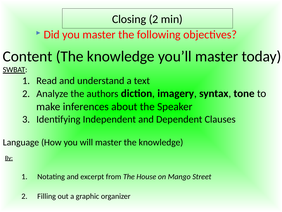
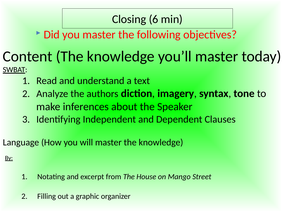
Closing 2: 2 -> 6
